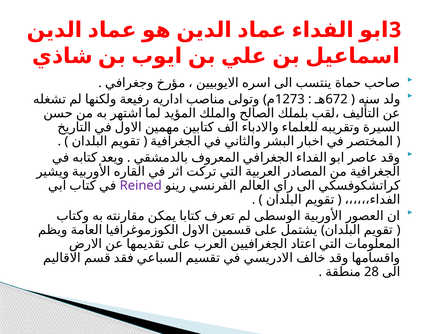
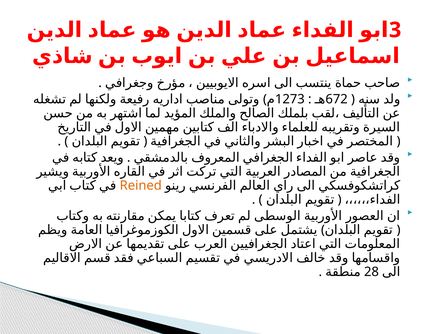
Reined colour: purple -> orange
